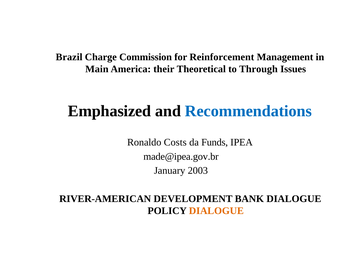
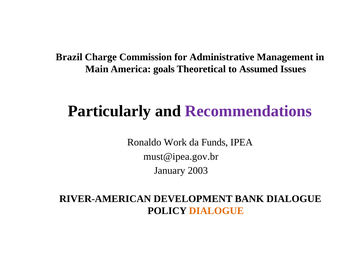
Reinforcement: Reinforcement -> Administrative
their: their -> goals
Through: Through -> Assumed
Emphasized: Emphasized -> Particularly
Recommendations colour: blue -> purple
Costs: Costs -> Work
made@ipea.gov.br: made@ipea.gov.br -> must@ipea.gov.br
